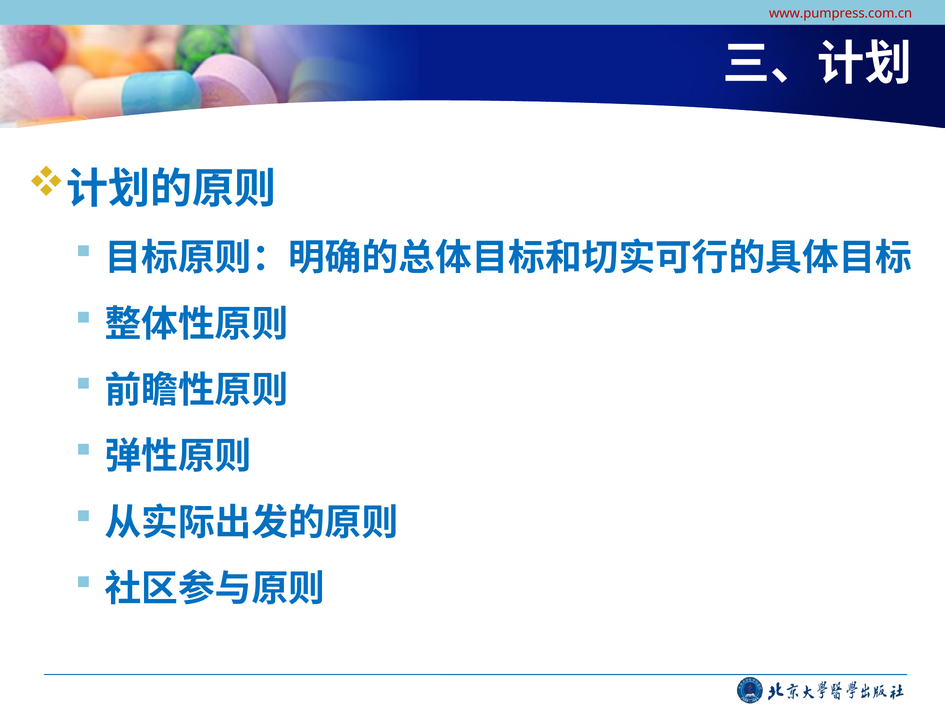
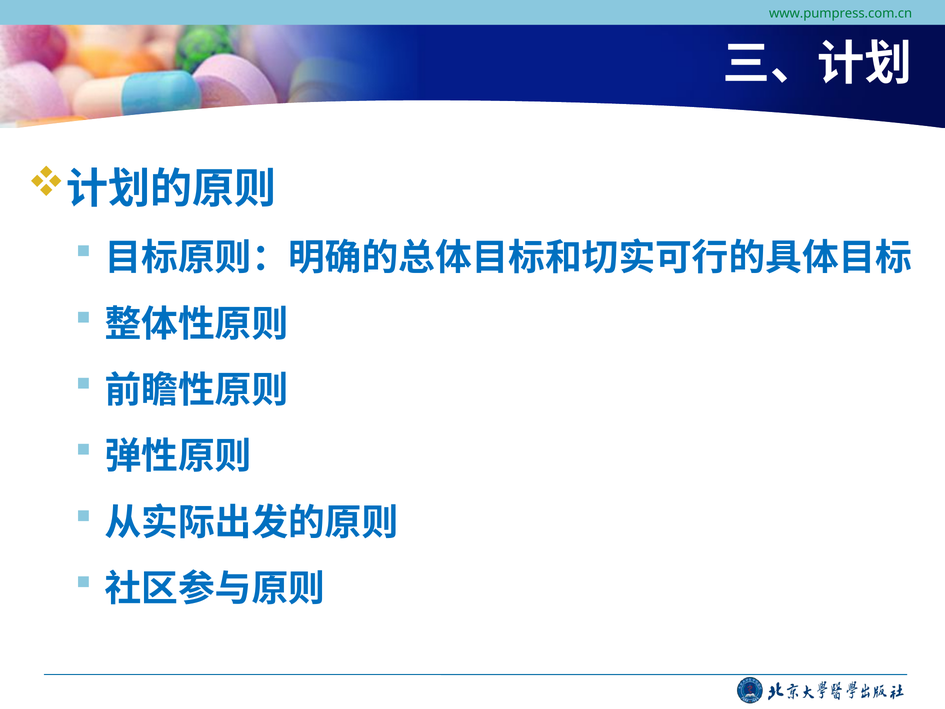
www.pumpress.com.cn colour: red -> green
